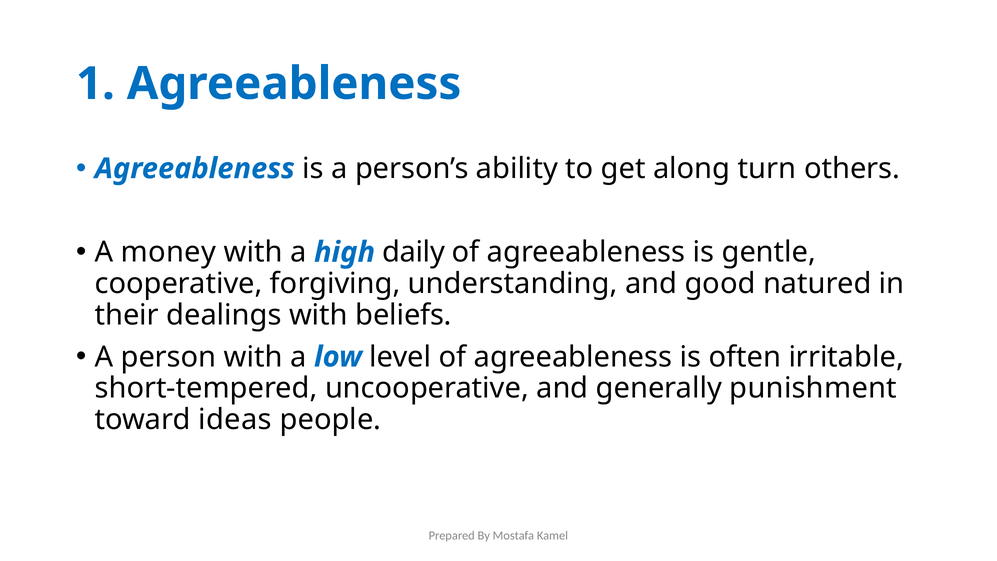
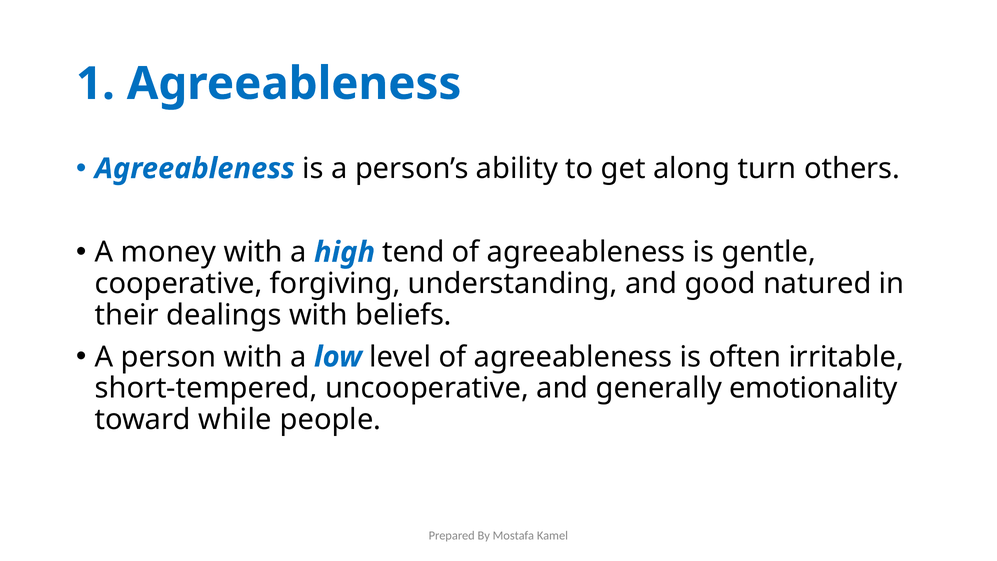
daily: daily -> tend
punishment: punishment -> emotionality
ideas: ideas -> while
